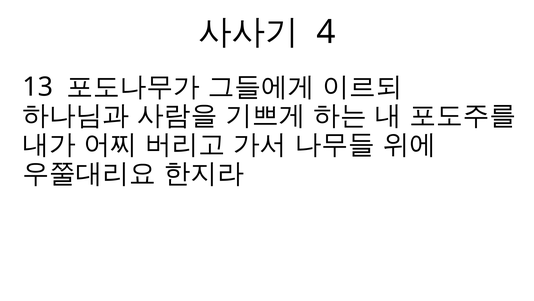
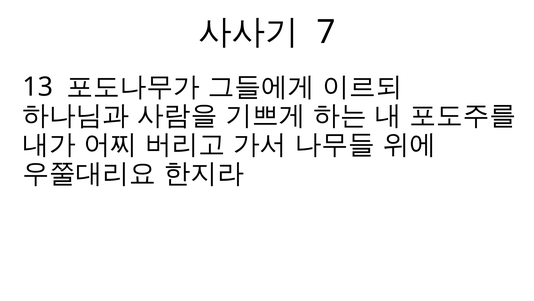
4: 4 -> 7
